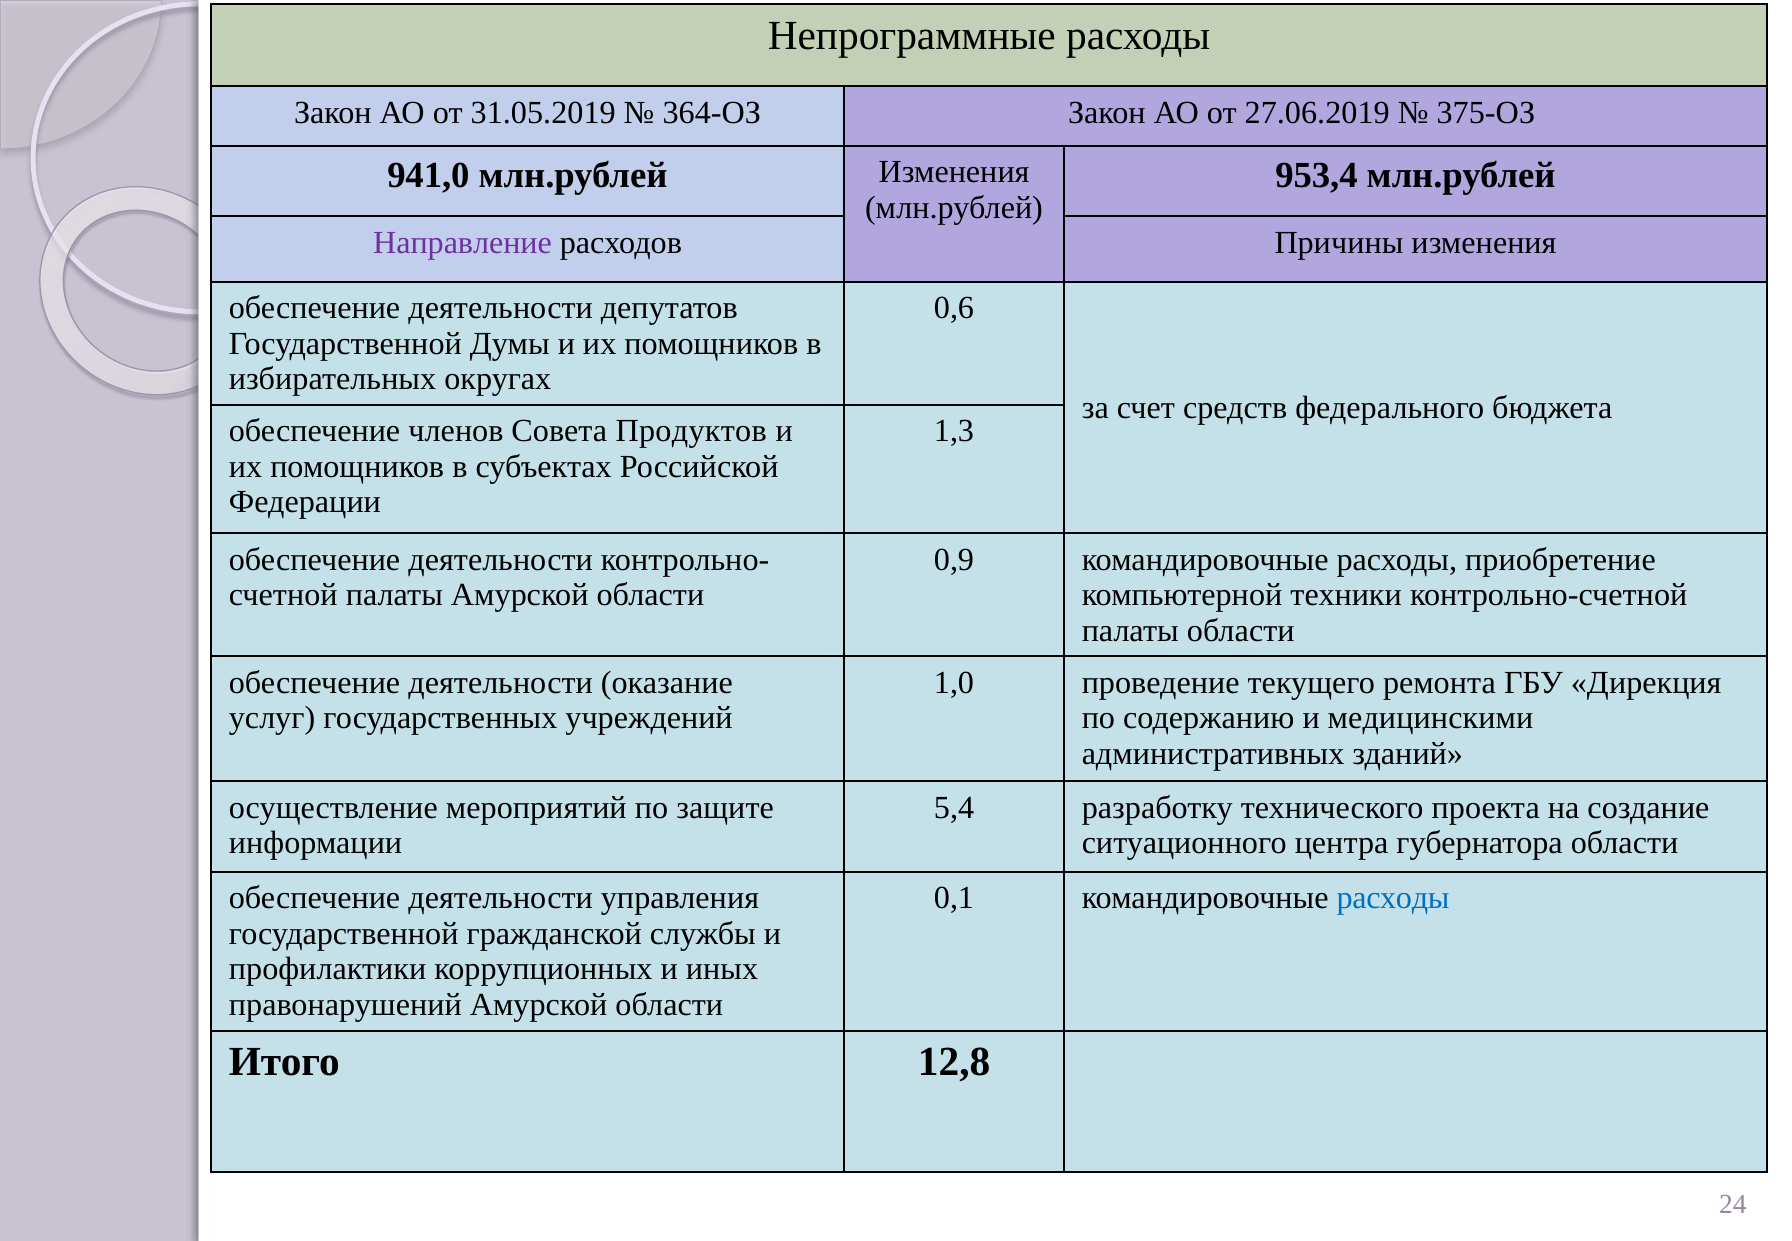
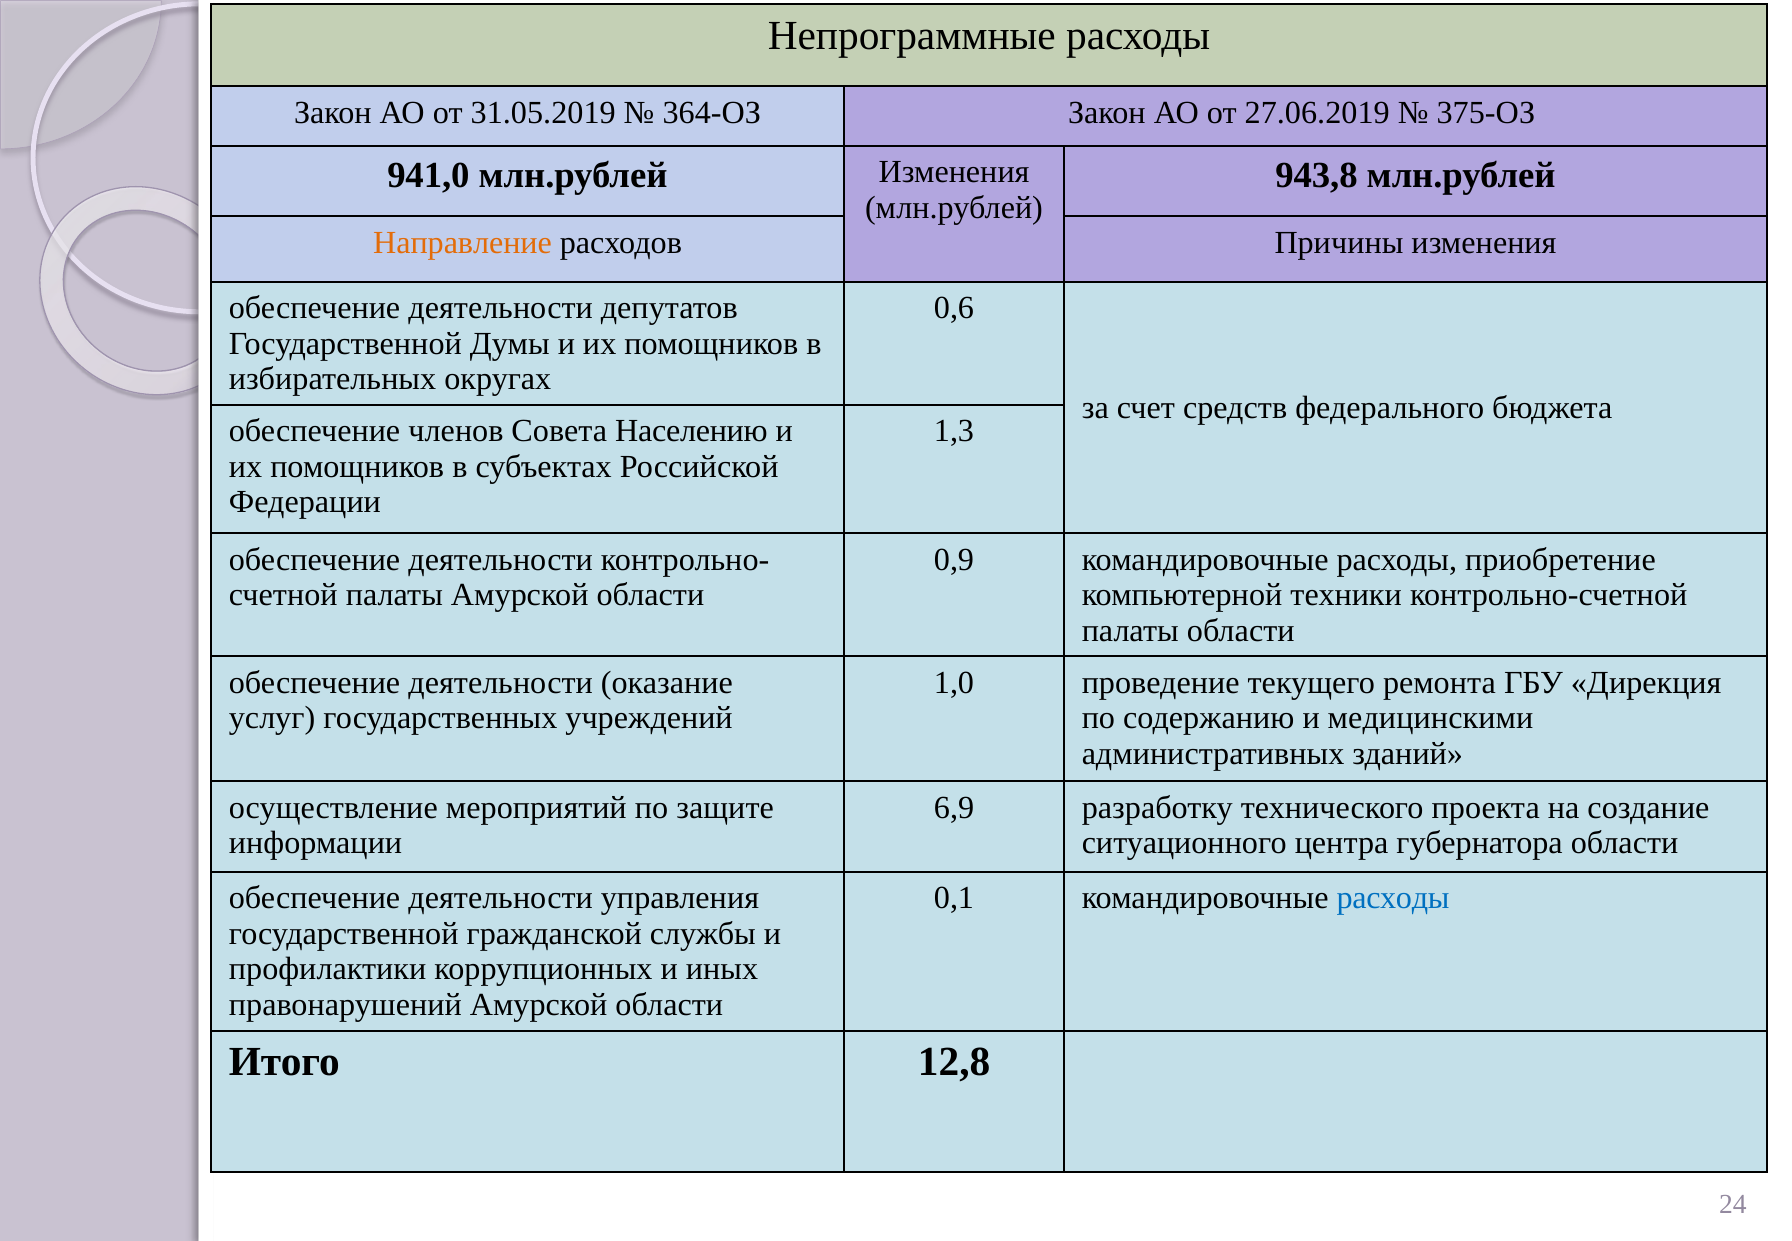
953,4: 953,4 -> 943,8
Направление colour: purple -> orange
Продуктов: Продуктов -> Населению
5,4: 5,4 -> 6,9
